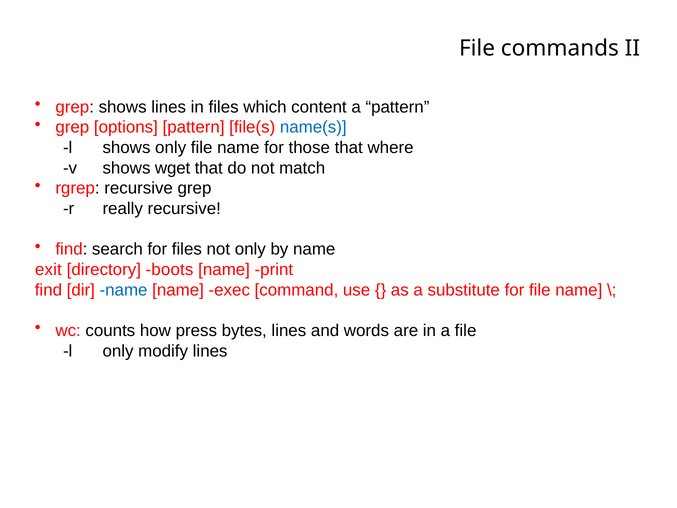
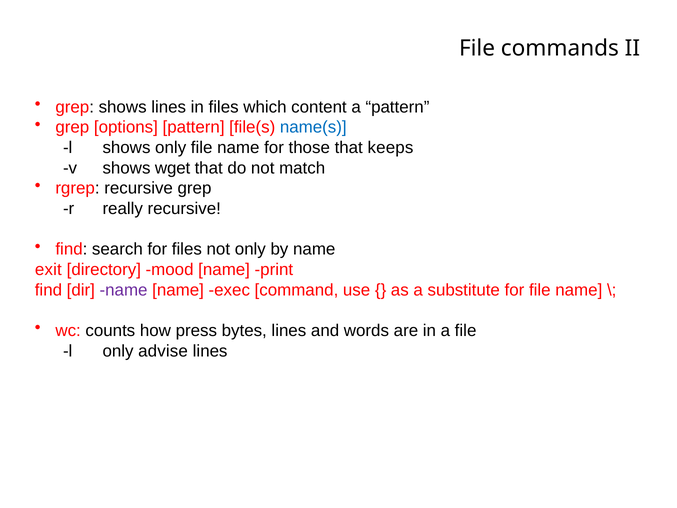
where: where -> keeps
boots: boots -> mood
name at (124, 290) colour: blue -> purple
modify: modify -> advise
